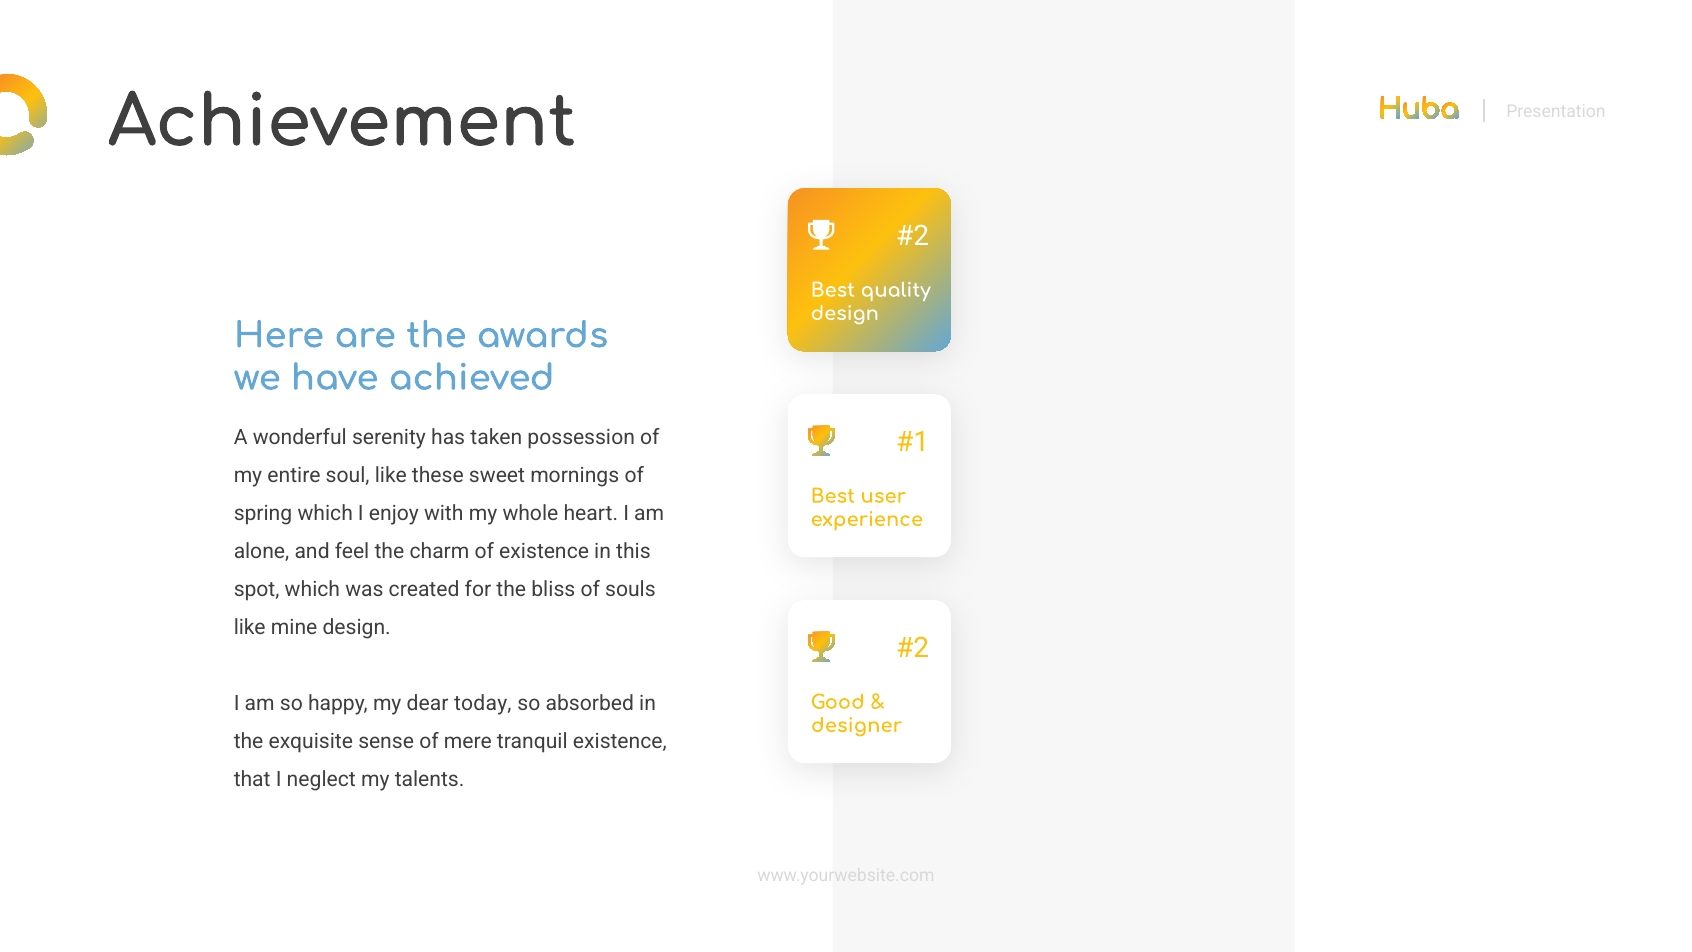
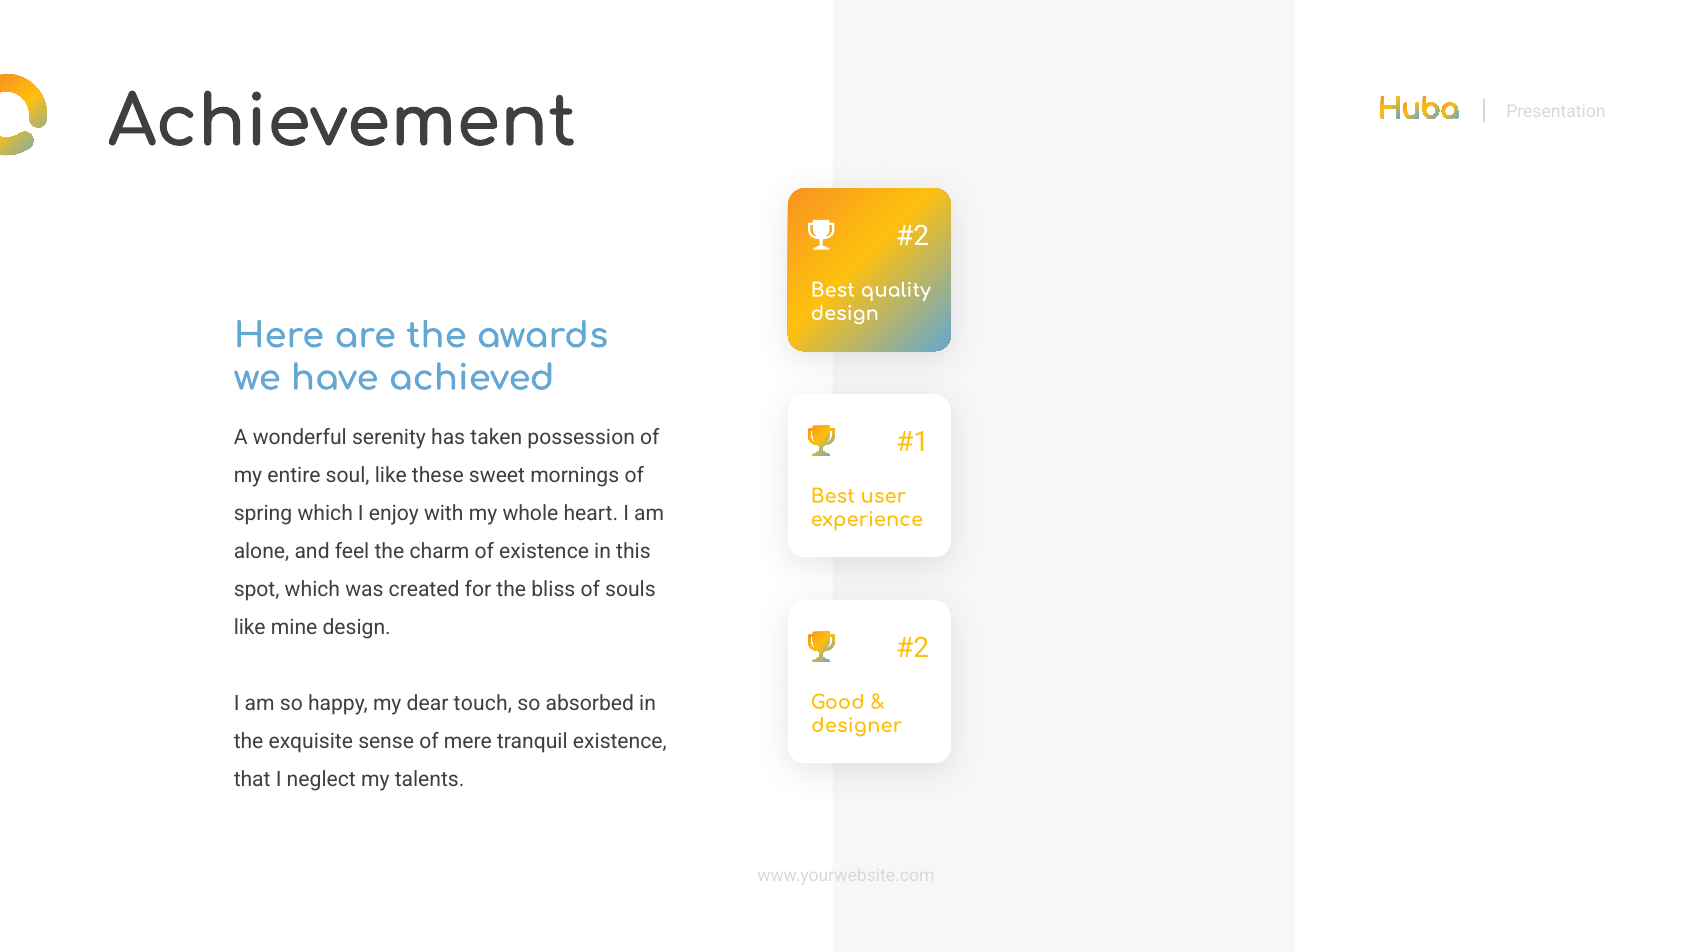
today: today -> touch
